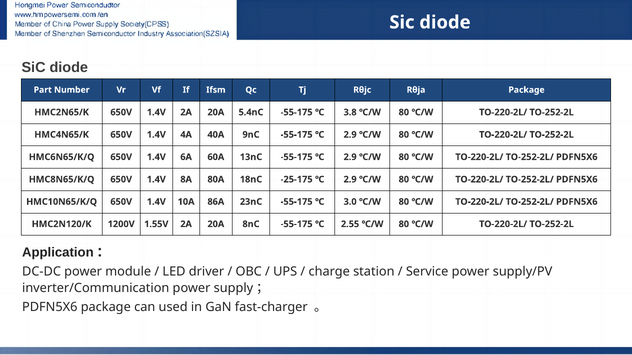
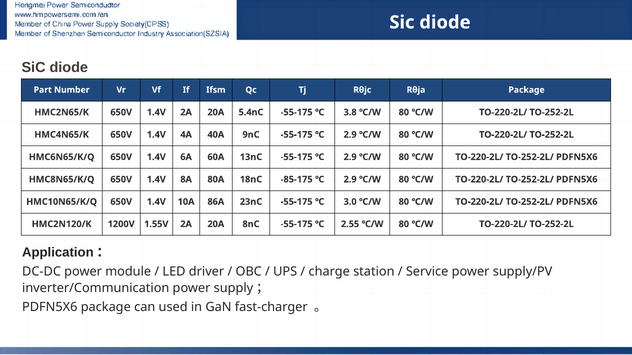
-25-175: -25-175 -> -85-175
